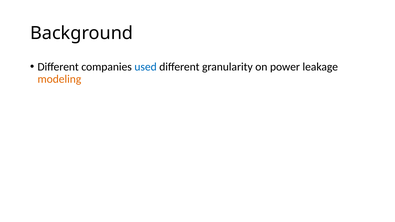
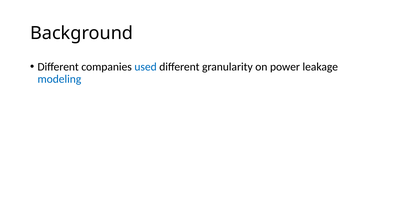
modeling colour: orange -> blue
